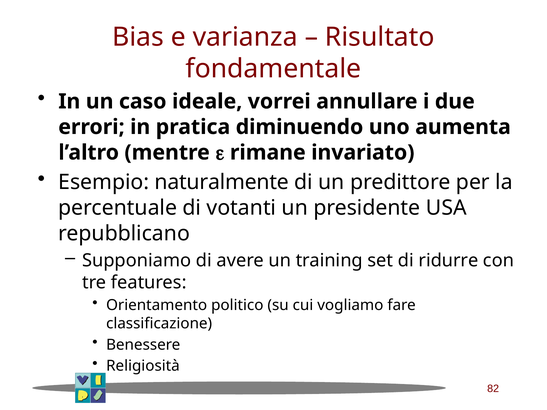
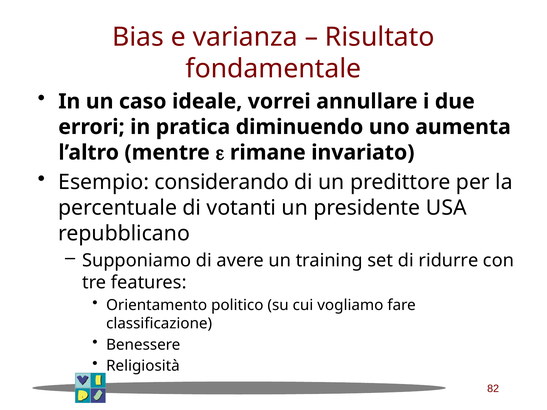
naturalmente: naturalmente -> considerando
